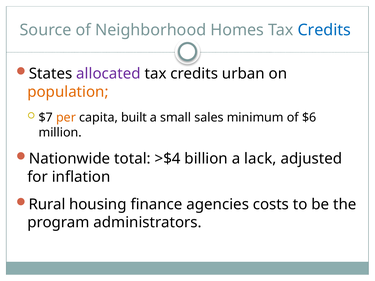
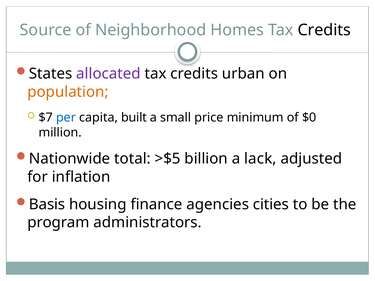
Credits at (324, 30) colour: blue -> black
per colour: orange -> blue
sales: sales -> price
$6: $6 -> $0
>$4: >$4 -> >$5
Rural: Rural -> Basis
costs: costs -> cities
